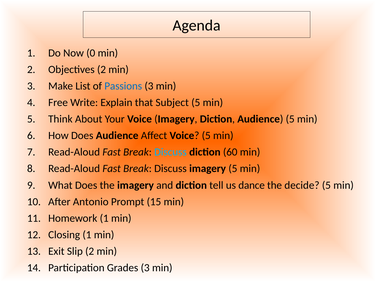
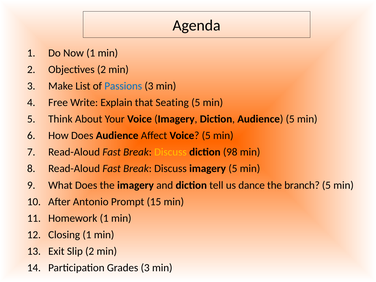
Now 0: 0 -> 1
Subject: Subject -> Seating
Discuss at (170, 152) colour: light blue -> yellow
60: 60 -> 98
decide: decide -> branch
